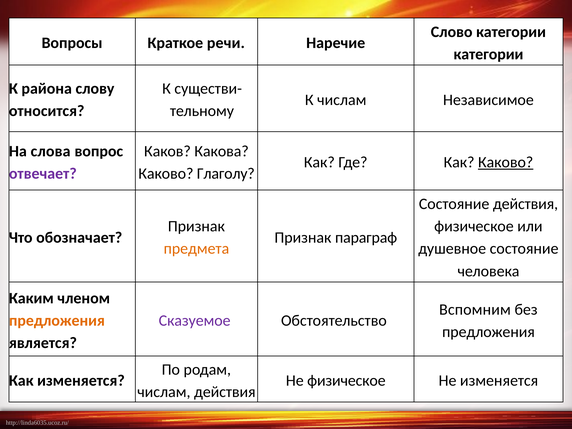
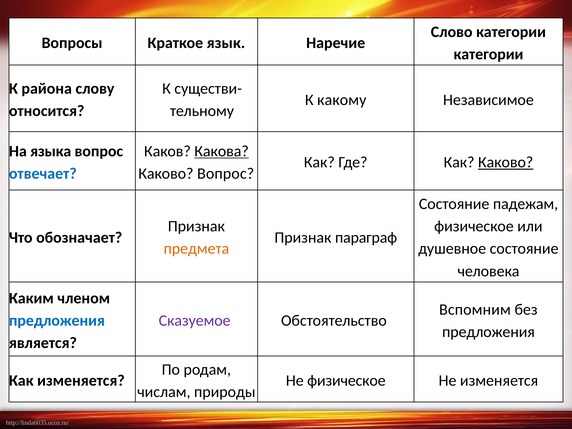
речи: речи -> язык
К числам: числам -> какому
слова: слова -> языка
Какова underline: none -> present
отвечает colour: purple -> blue
Каково Глаголу: Глаголу -> Вопрос
Состояние действия: действия -> падежам
предложения at (57, 321) colour: orange -> blue
числам действия: действия -> природы
